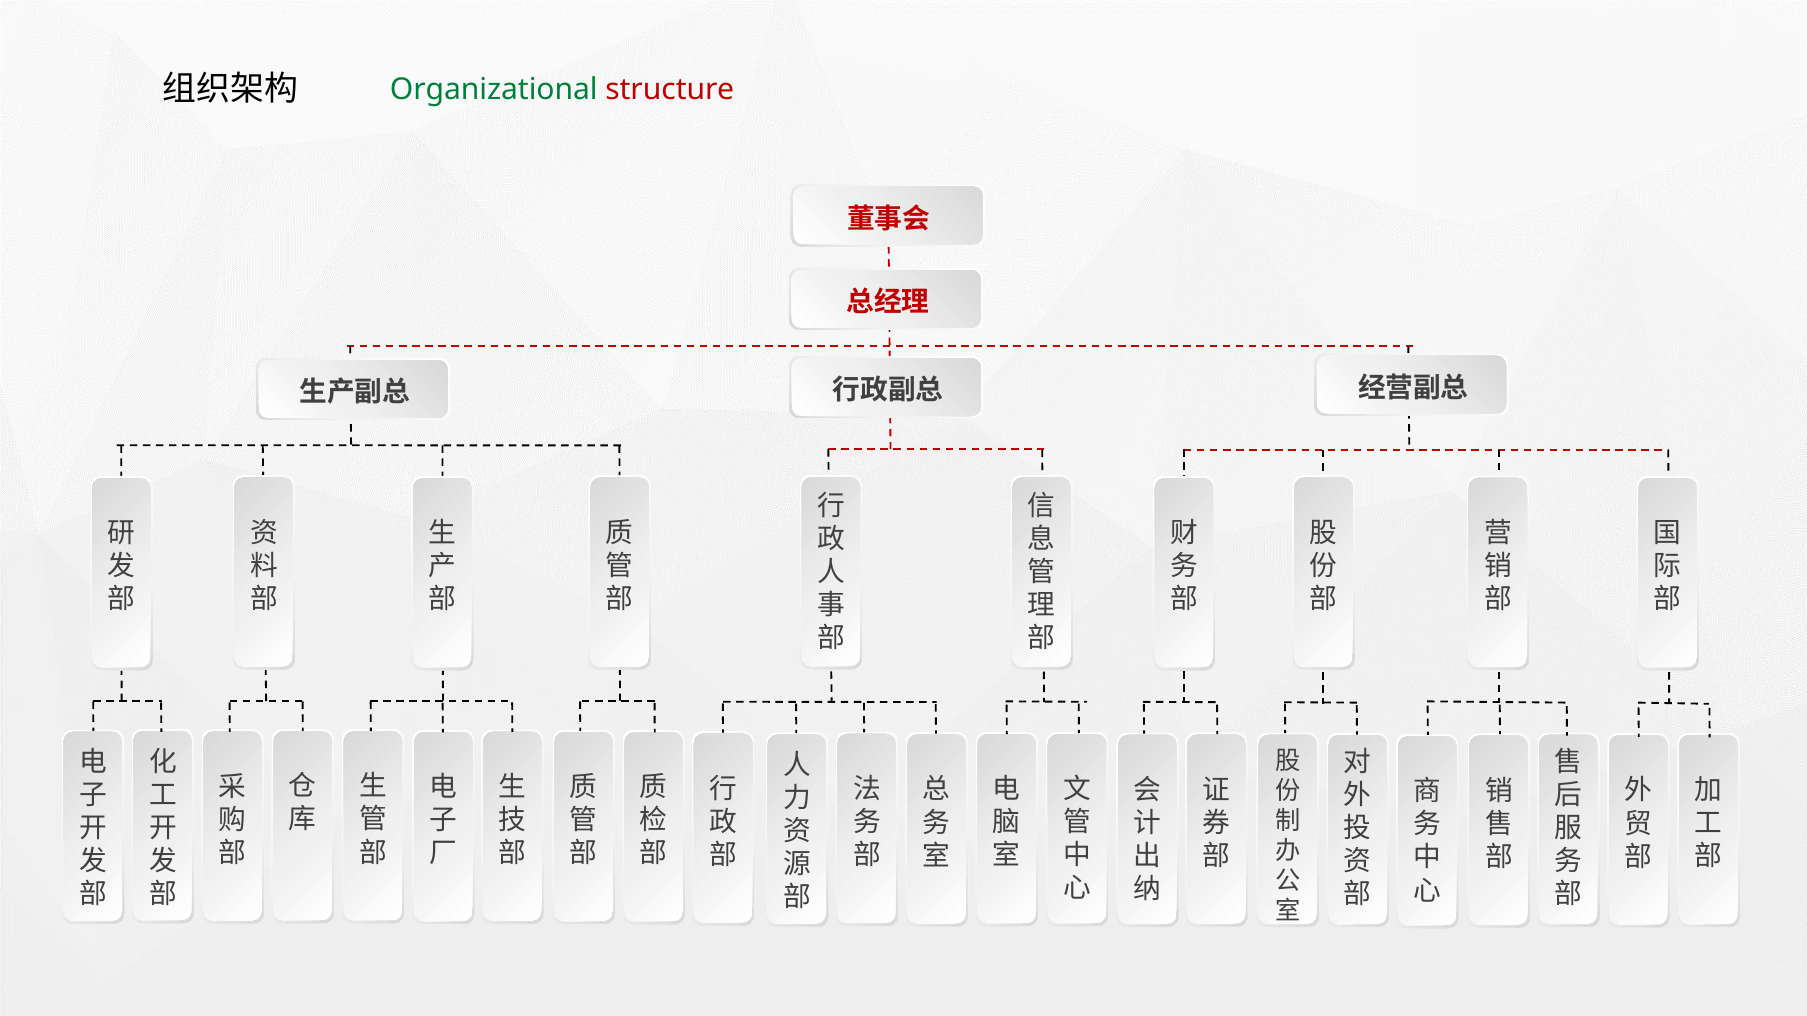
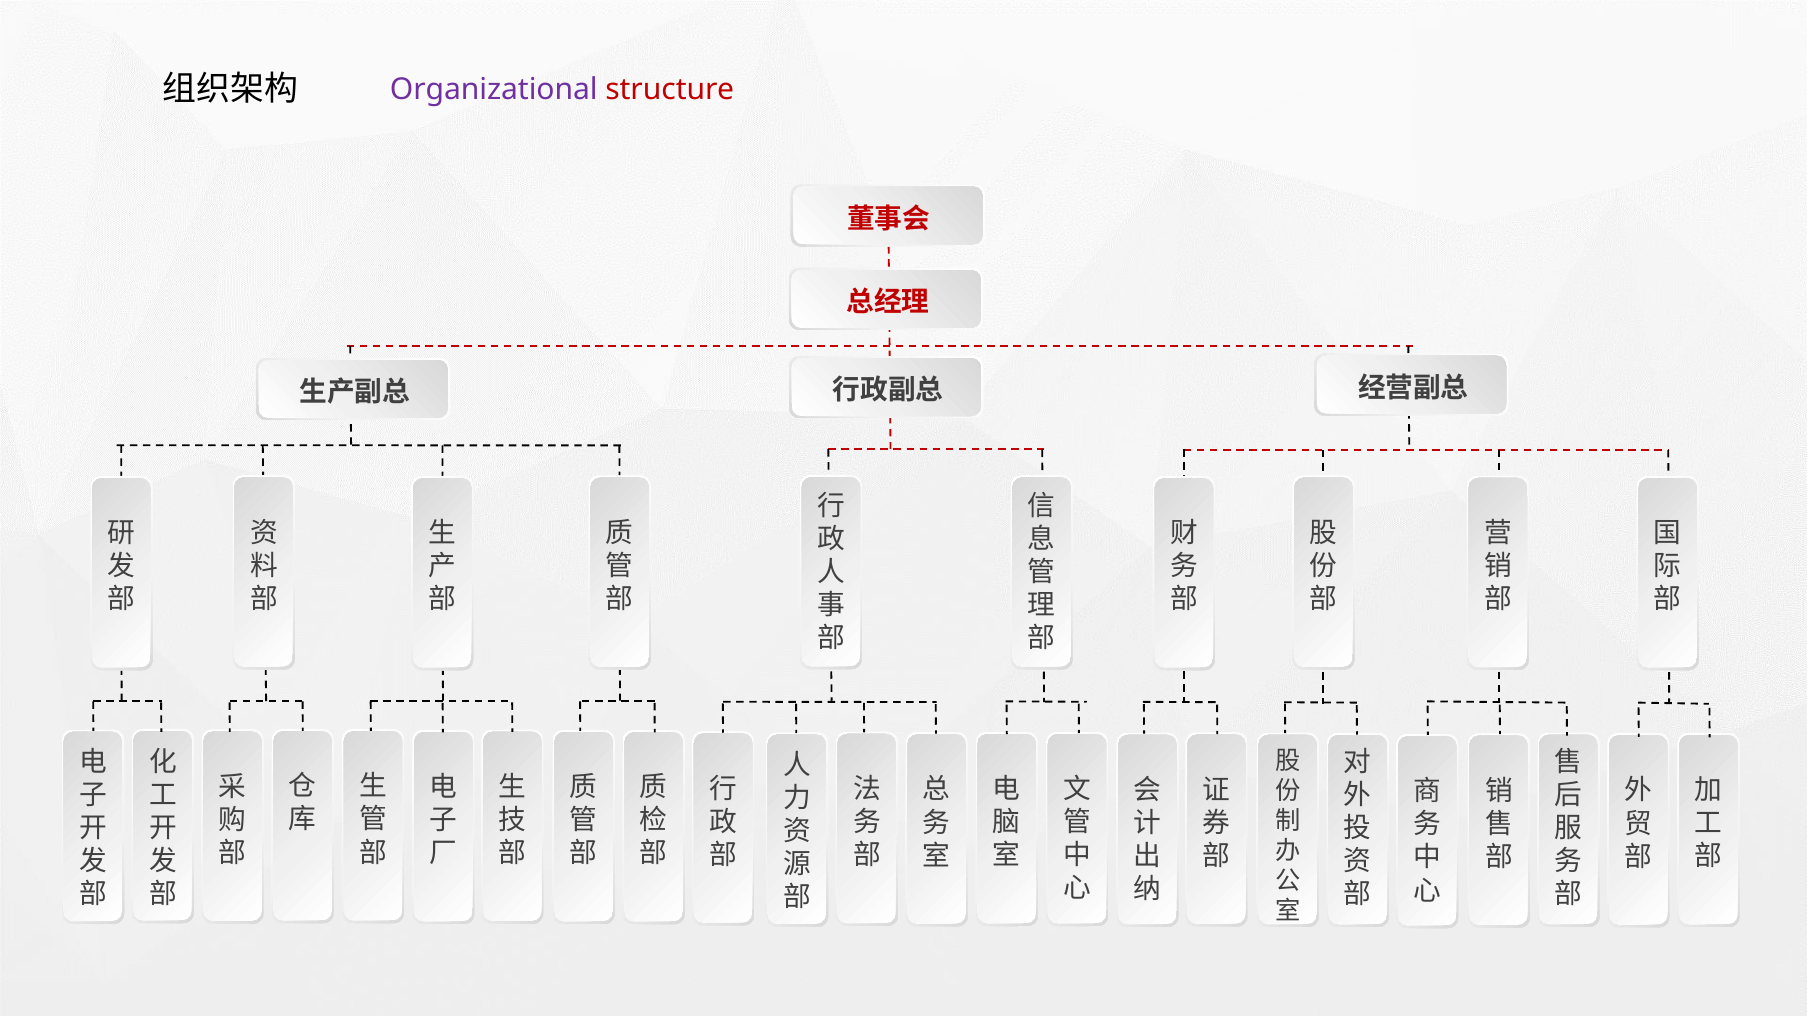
Organizational colour: green -> purple
